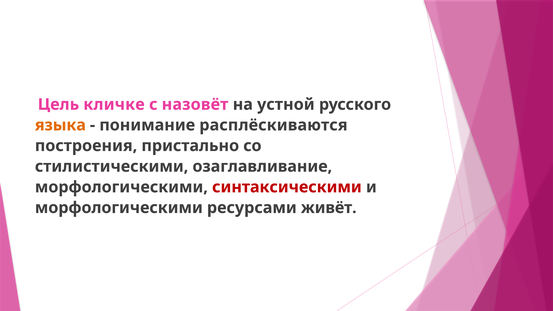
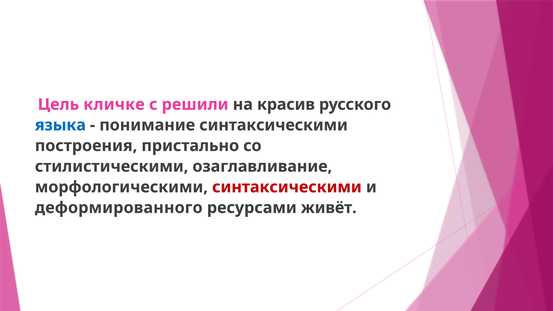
назовёт: назовёт -> решили
устной: устной -> красив
языка colour: orange -> blue
понимание расплёскиваются: расплёскиваются -> синтаксическими
морфологическими at (119, 208): морфологическими -> деформированного
